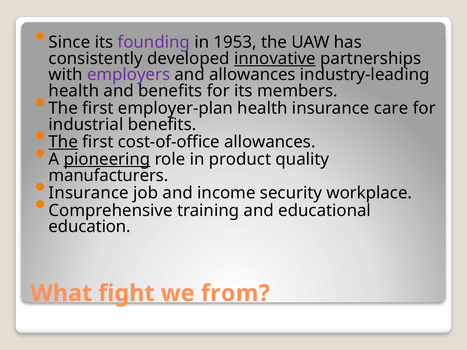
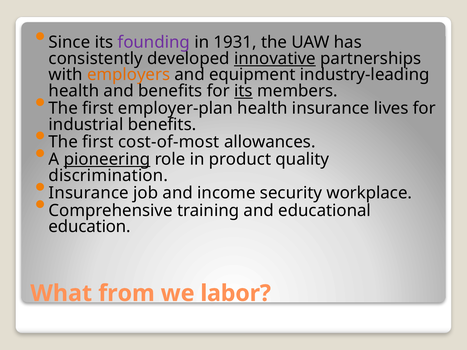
1953: 1953 -> 1931
employers colour: purple -> orange
and allowances: allowances -> equipment
its at (243, 91) underline: none -> present
care: care -> lives
The at (63, 142) underline: present -> none
cost-of-office: cost-of-office -> cost-of-most
manufacturers: manufacturers -> discrimination
fight: fight -> from
from: from -> labor
